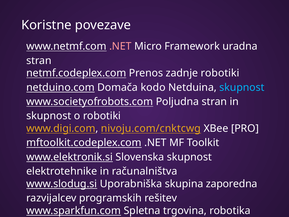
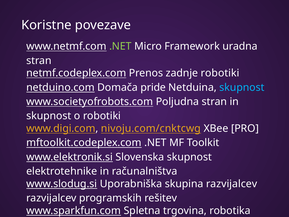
.NET at (120, 46) colour: pink -> light green
kodo: kodo -> pride
skupina zaporedna: zaporedna -> razvijalcev
